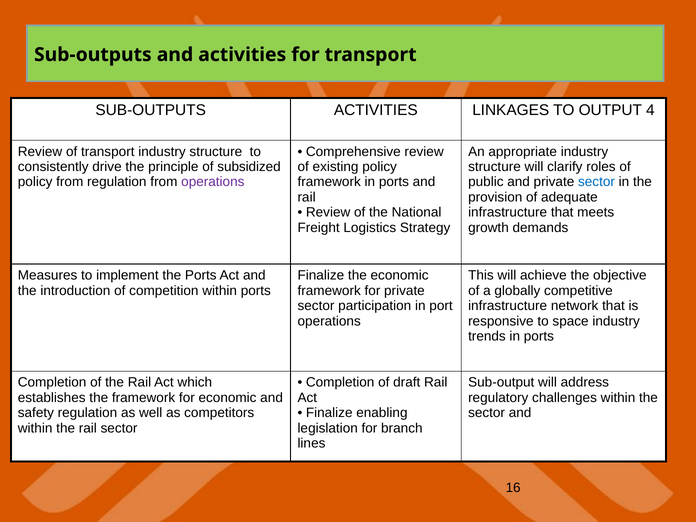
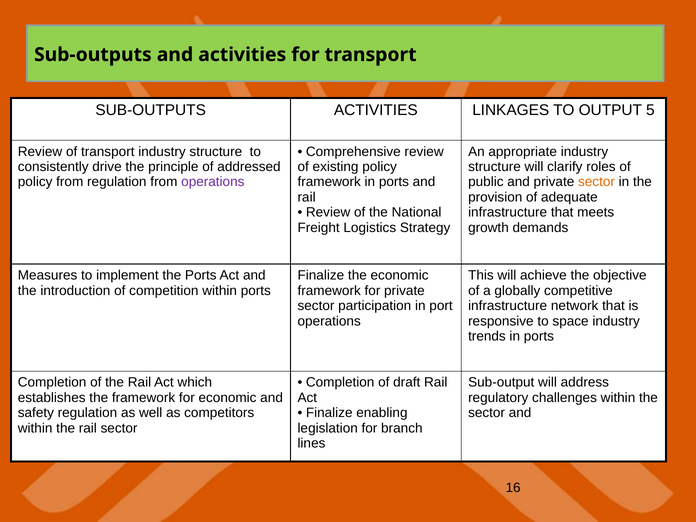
4: 4 -> 5
subsidized: subsidized -> addressed
sector at (597, 182) colour: blue -> orange
